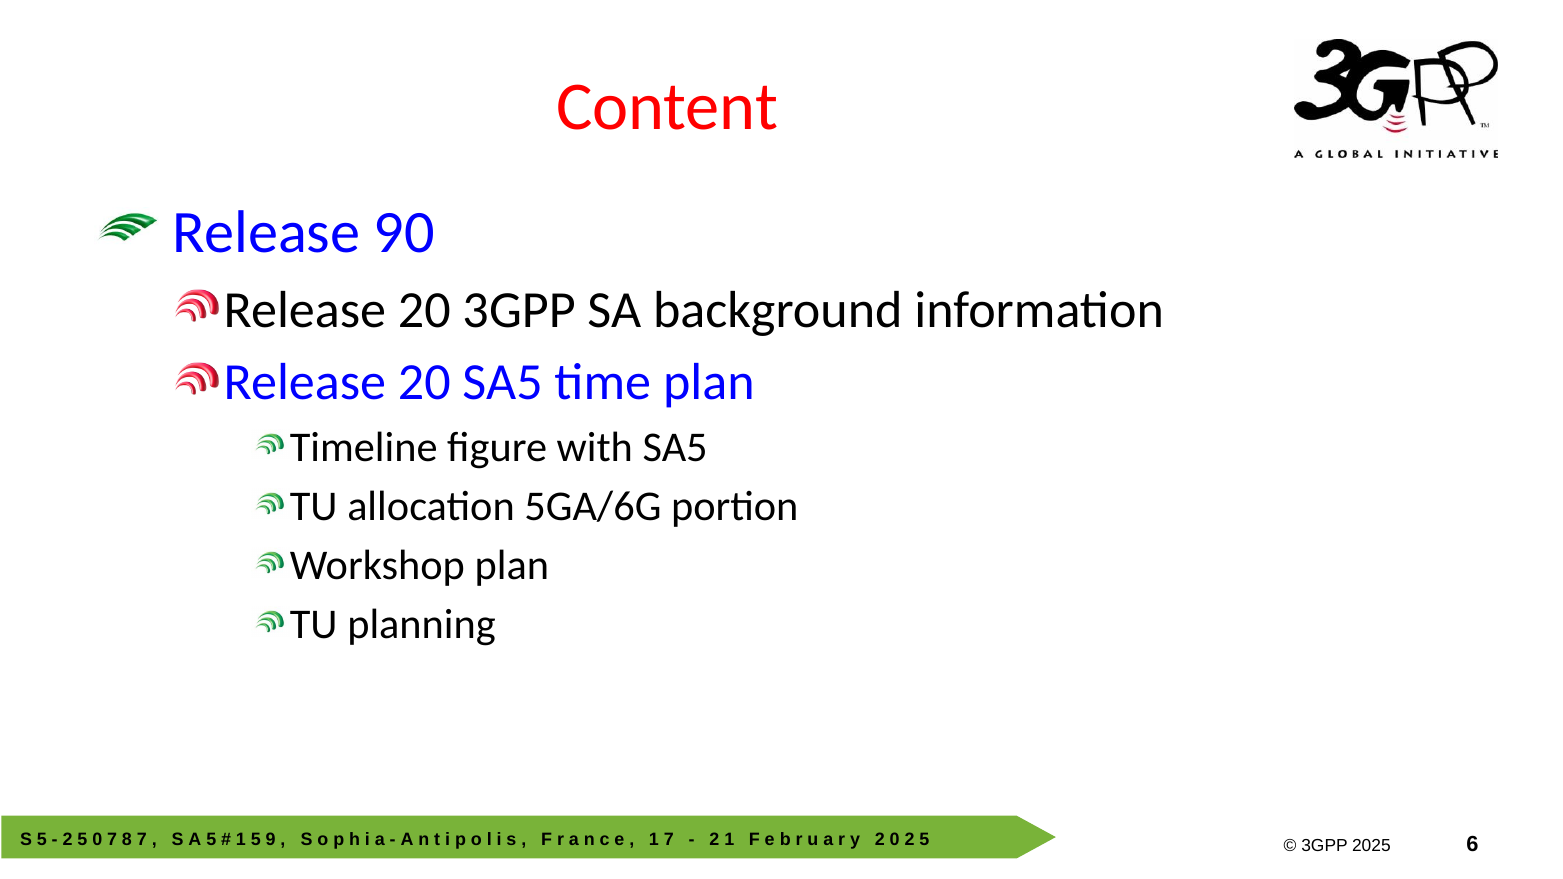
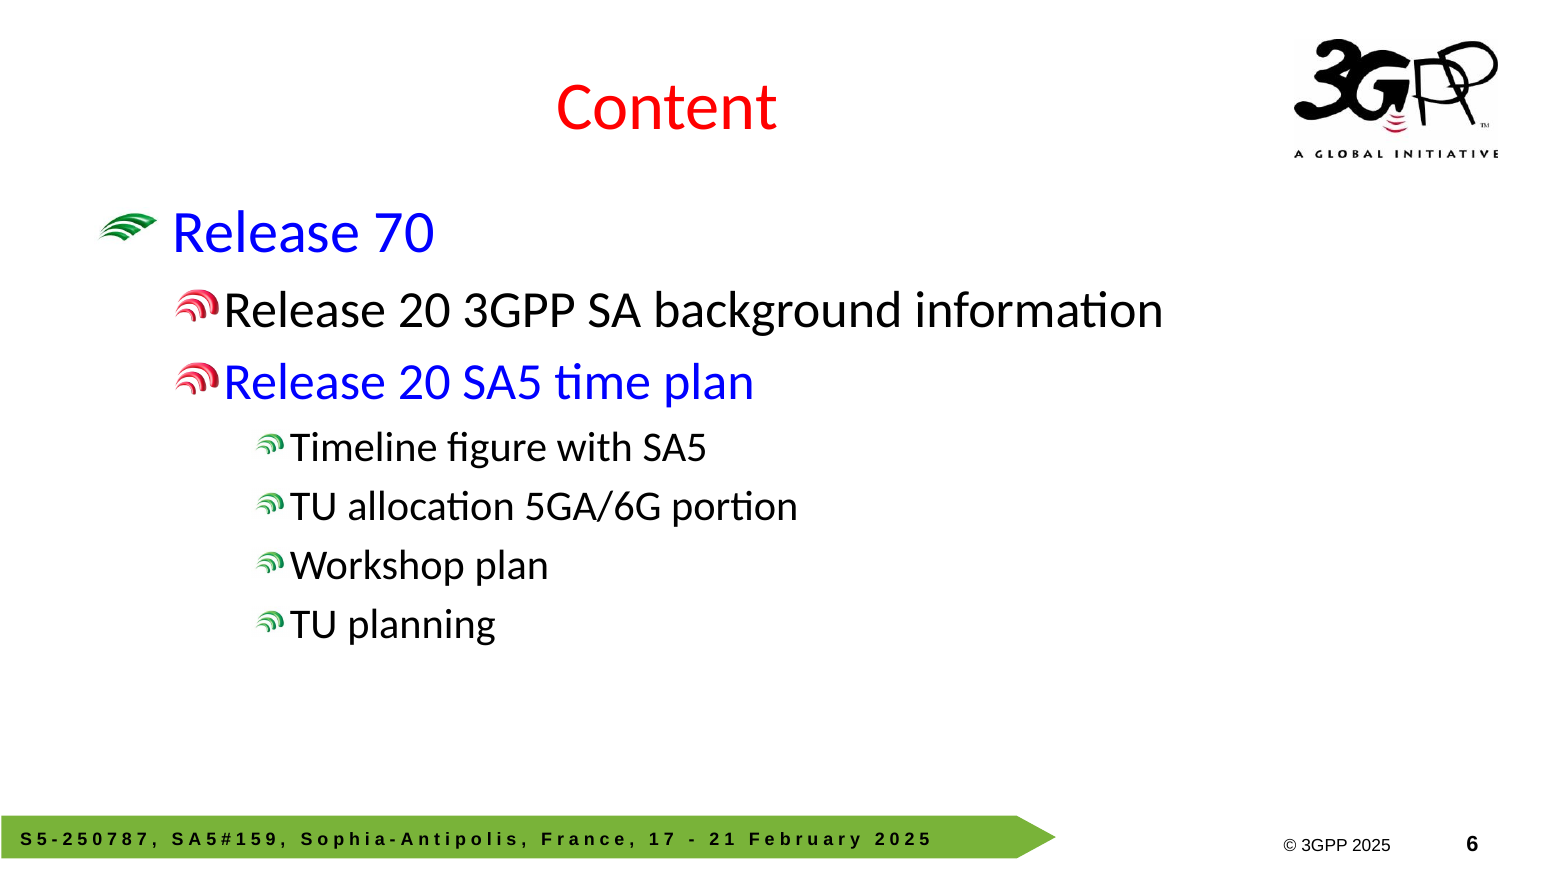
90: 90 -> 70
